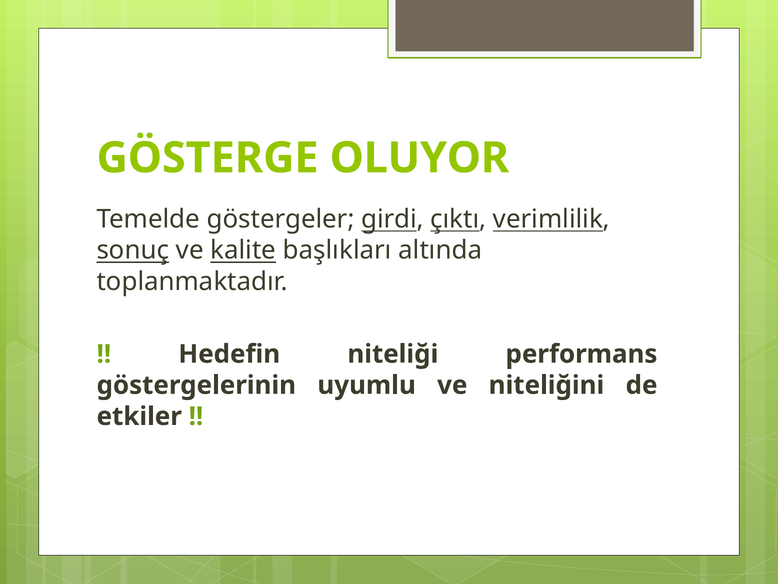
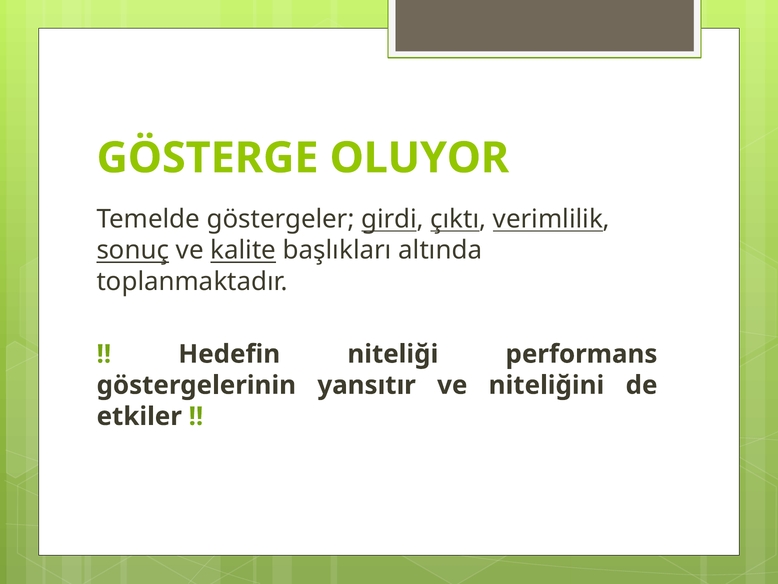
uyumlu: uyumlu -> yansıtır
